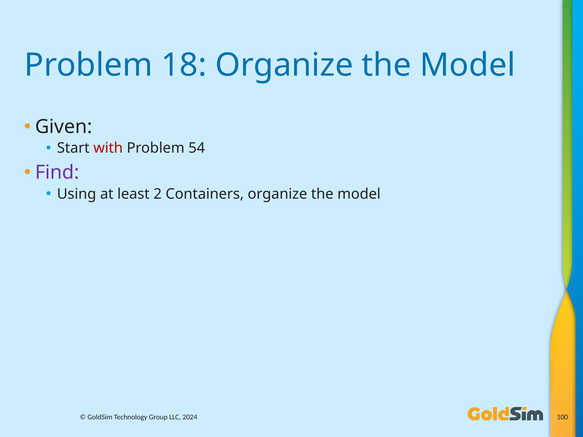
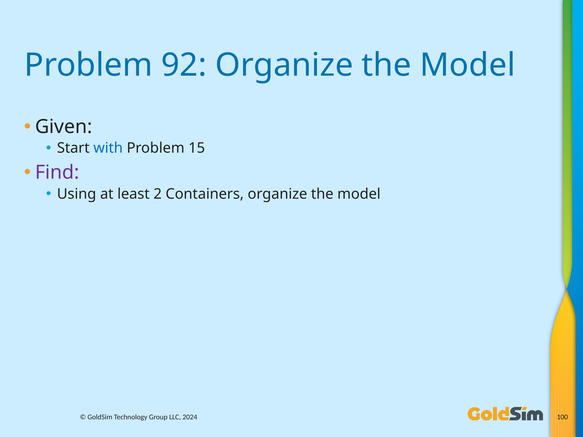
18: 18 -> 92
with colour: red -> blue
54: 54 -> 15
